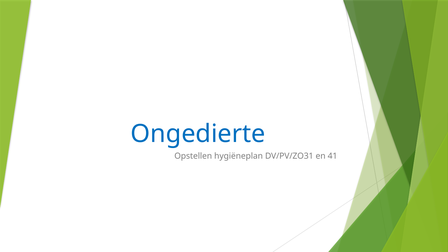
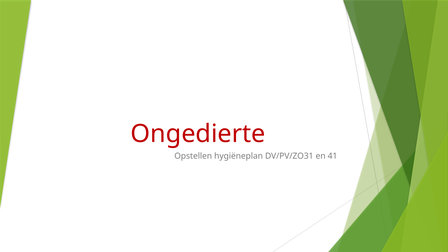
Ongedierte colour: blue -> red
